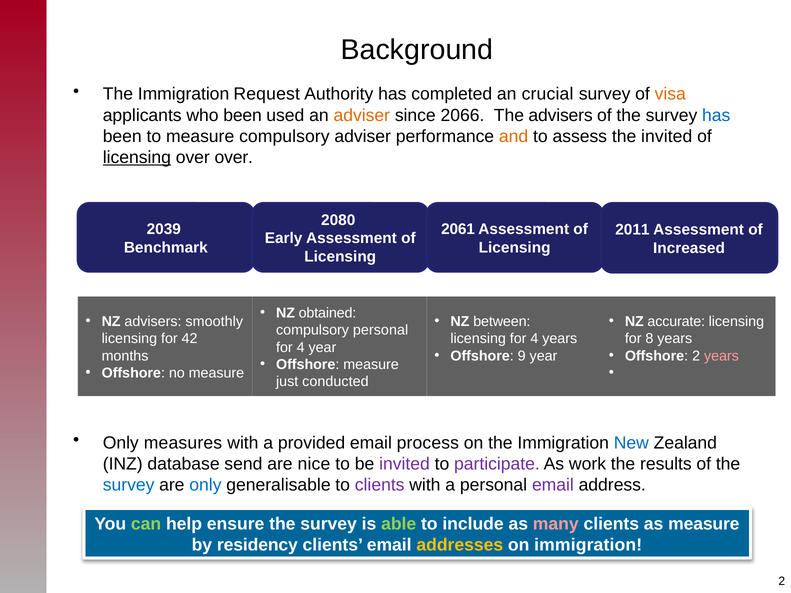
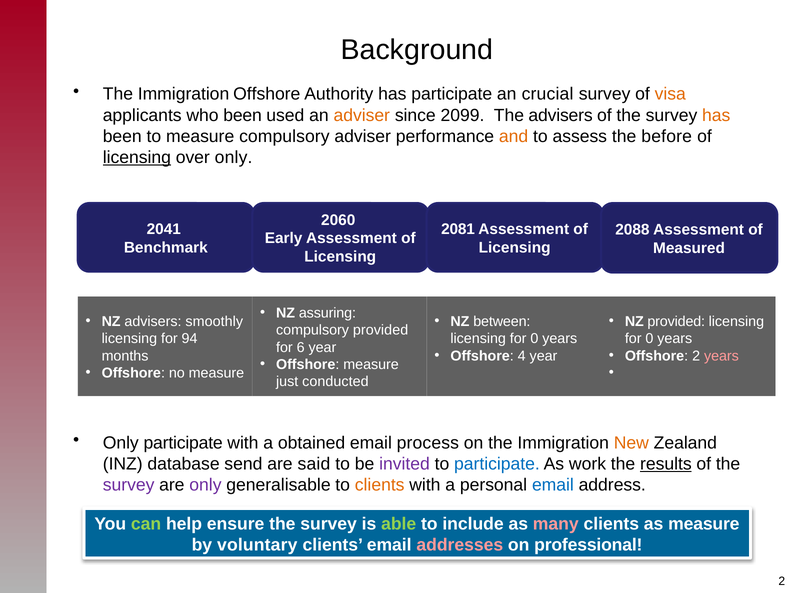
Immigration Request: Request -> Offshore
has completed: completed -> participate
2066: 2066 -> 2099
has at (716, 115) colour: blue -> orange
the invited: invited -> before
over over: over -> only
2080: 2080 -> 2060
2039: 2039 -> 2041
2061: 2061 -> 2081
2011: 2011 -> 2088
Increased: Increased -> Measured
obtained: obtained -> assuring
NZ accurate: accurate -> provided
compulsory personal: personal -> provided
42: 42 -> 94
4 at (534, 339): 4 -> 0
8 at (649, 339): 8 -> 0
4 at (301, 347): 4 -> 6
9: 9 -> 4
Only measures: measures -> participate
provided: provided -> obtained
New colour: blue -> orange
nice: nice -> said
participate at (497, 464) colour: purple -> blue
results underline: none -> present
survey at (129, 485) colour: blue -> purple
only at (205, 485) colour: blue -> purple
clients at (380, 485) colour: purple -> orange
email at (553, 485) colour: purple -> blue
residency: residency -> voluntary
addresses colour: yellow -> pink
on immigration: immigration -> professional
